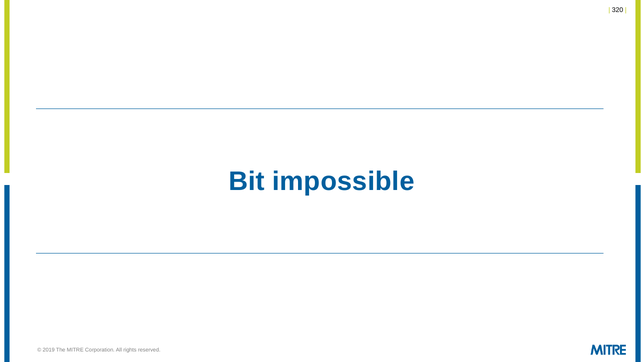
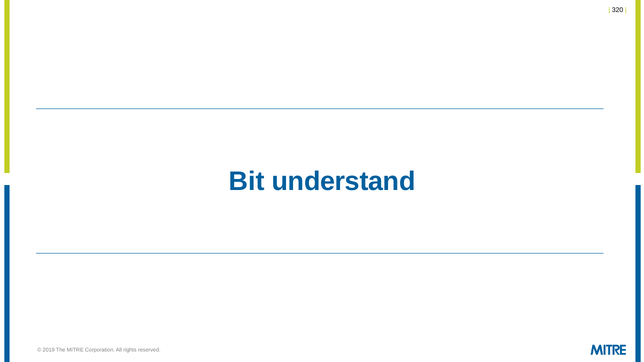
impossible: impossible -> understand
